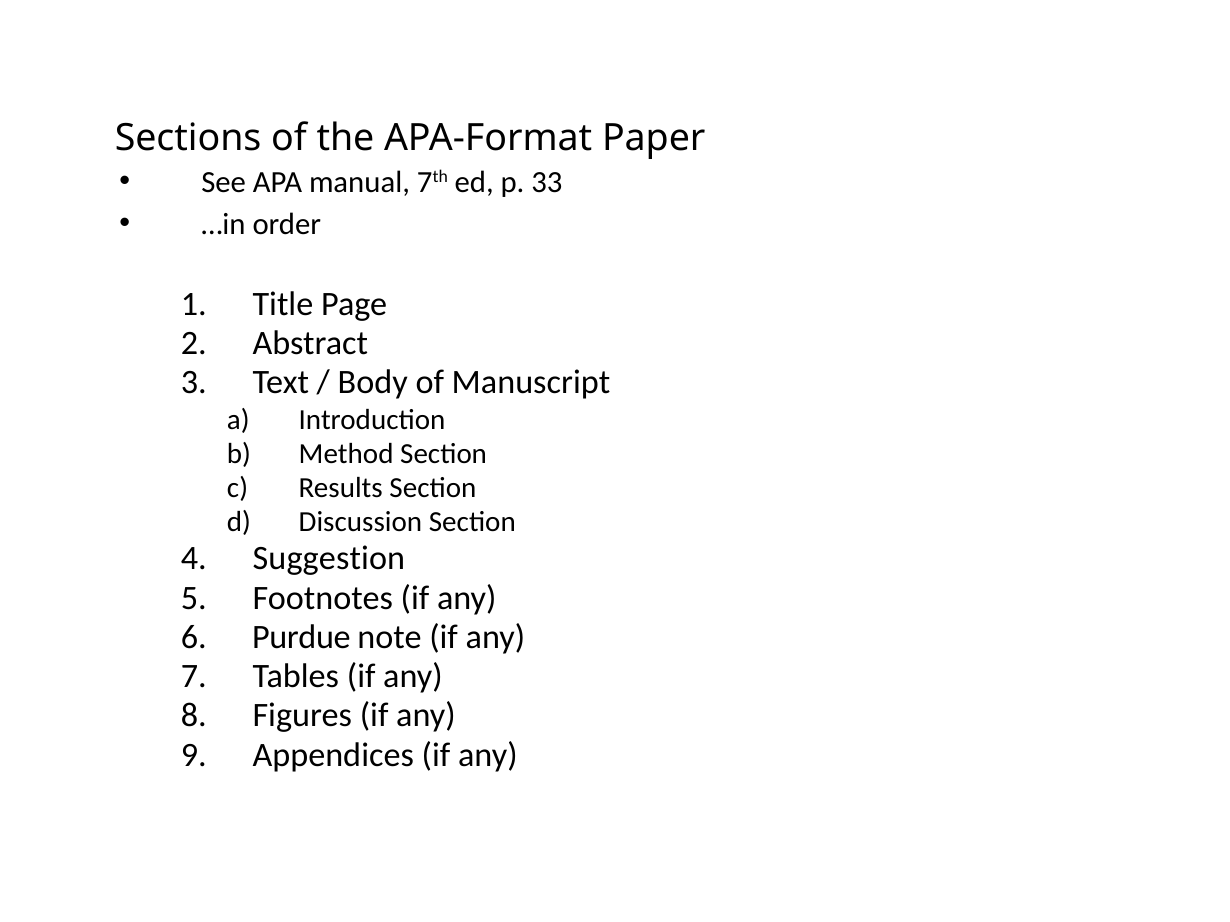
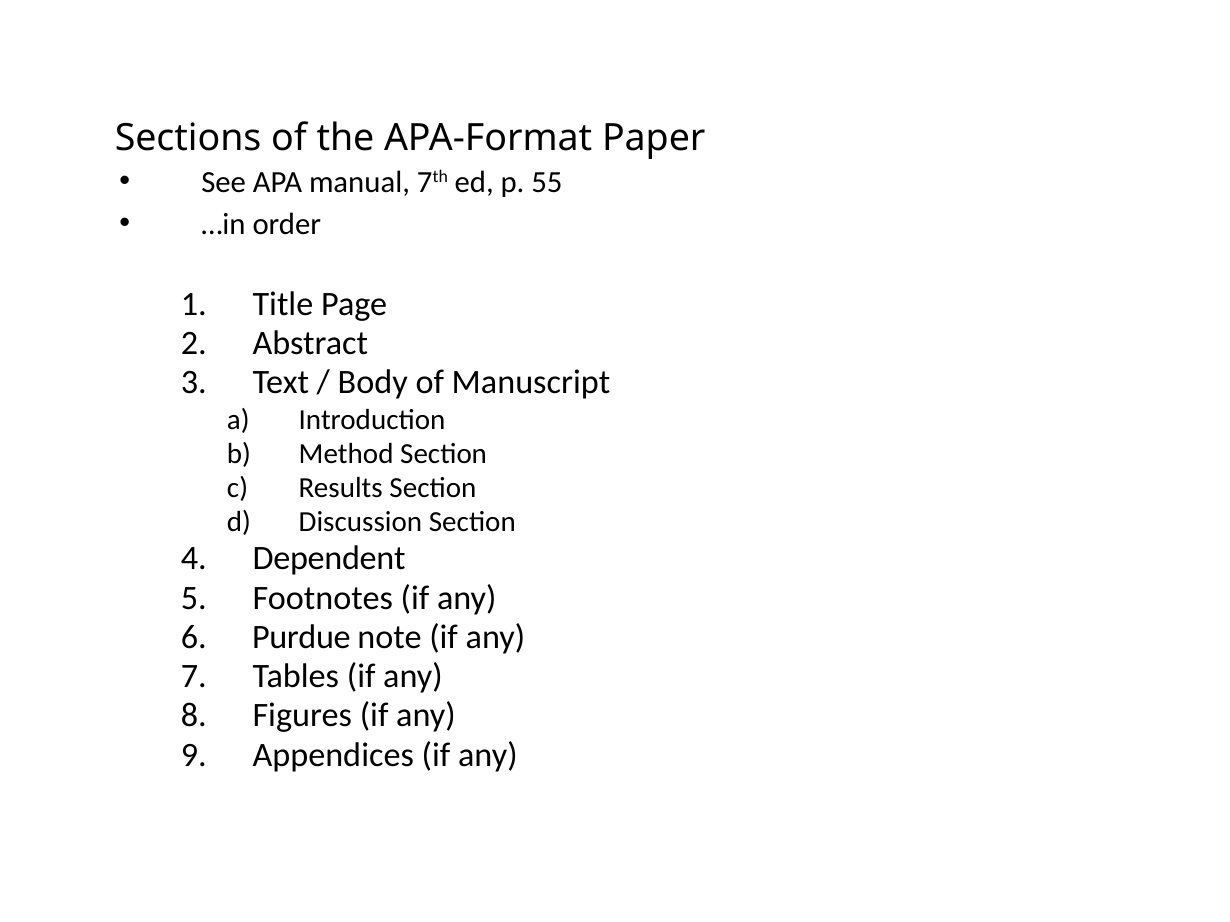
33: 33 -> 55
Suggestion: Suggestion -> Dependent
